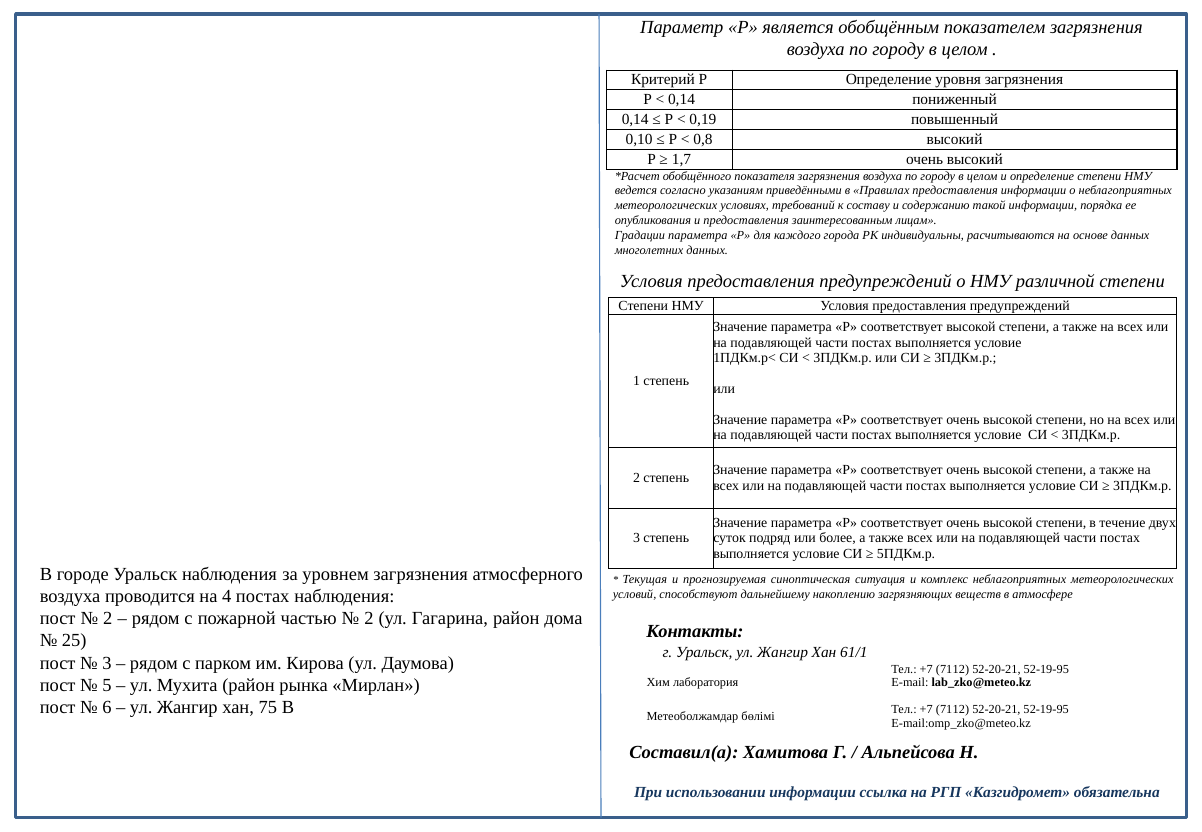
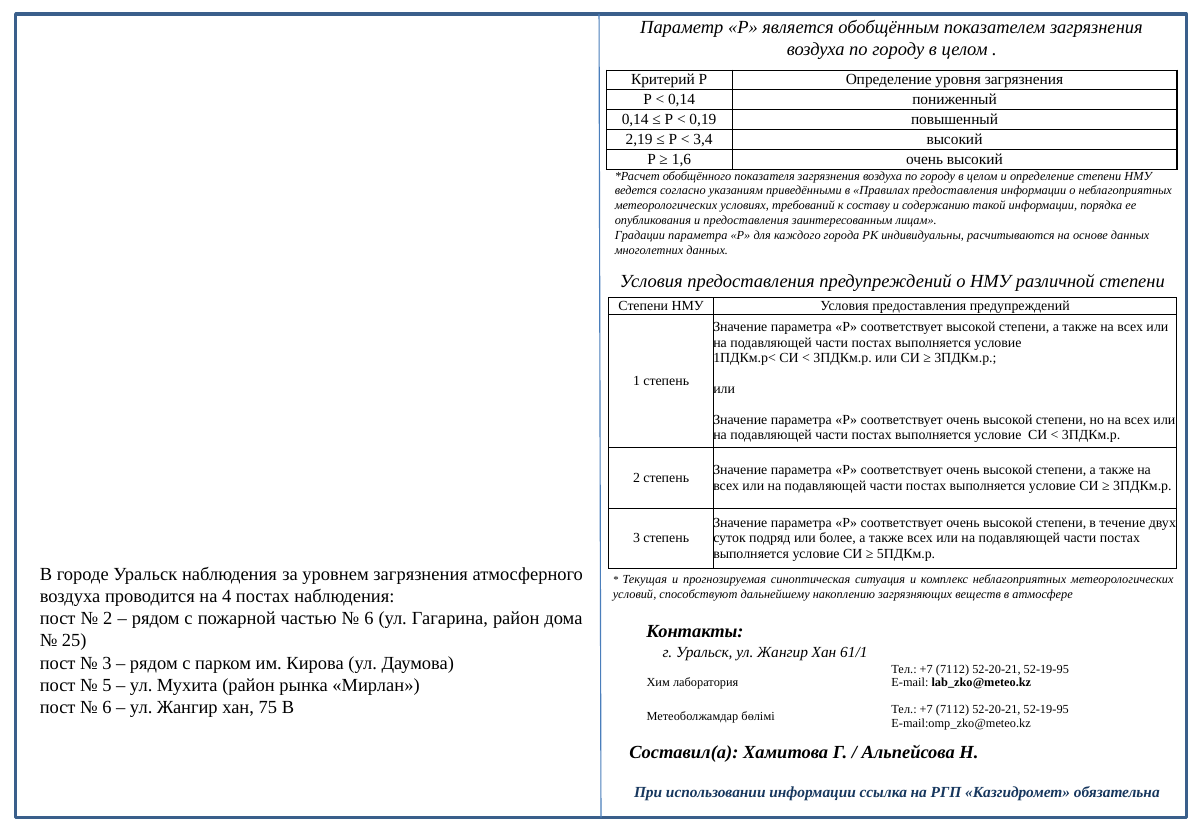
0,10: 0,10 -> 2,19
0,8: 0,8 -> 3,4
1,7: 1,7 -> 1,6
2 at (369, 619): 2 -> 6
